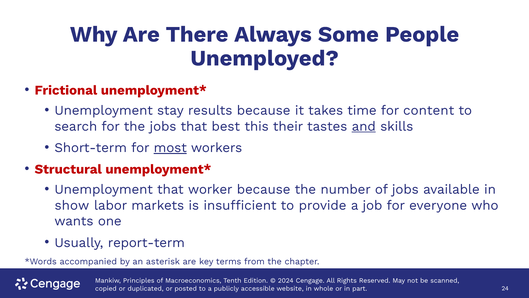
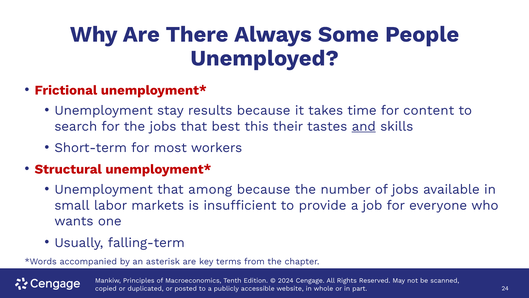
most underline: present -> none
worker: worker -> among
show: show -> small
report-term: report-term -> falling-term
